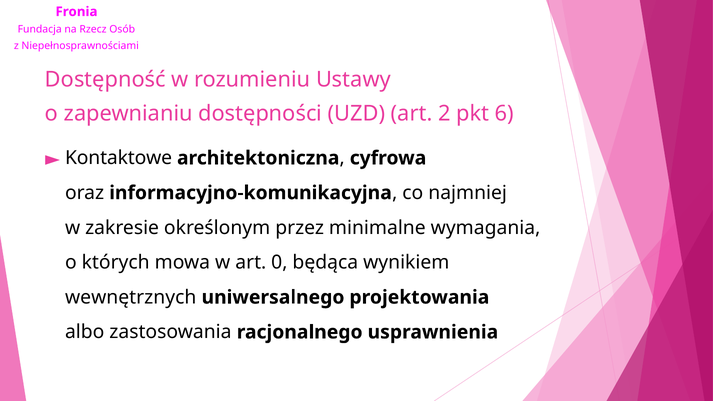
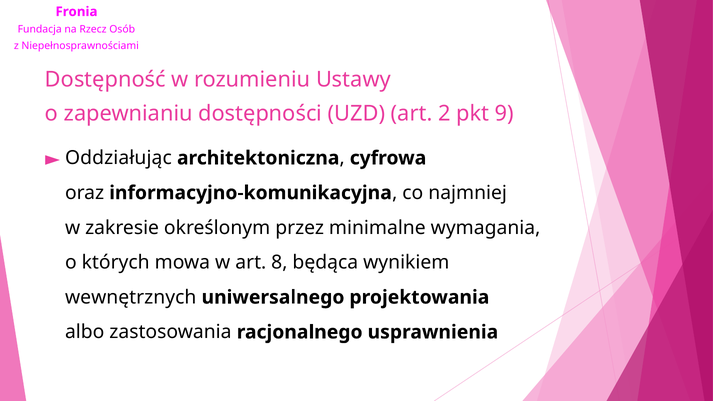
6: 6 -> 9
Kontaktowe: Kontaktowe -> Oddziałując
0: 0 -> 8
